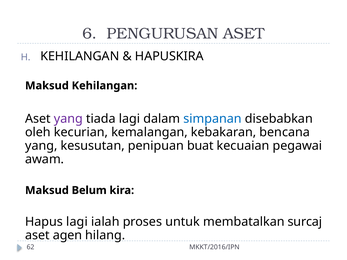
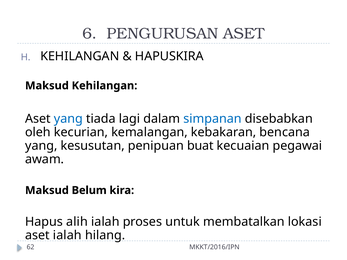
yang at (68, 119) colour: purple -> blue
Hapus lagi: lagi -> alih
surcaj: surcaj -> lokasi
aset agen: agen -> ialah
